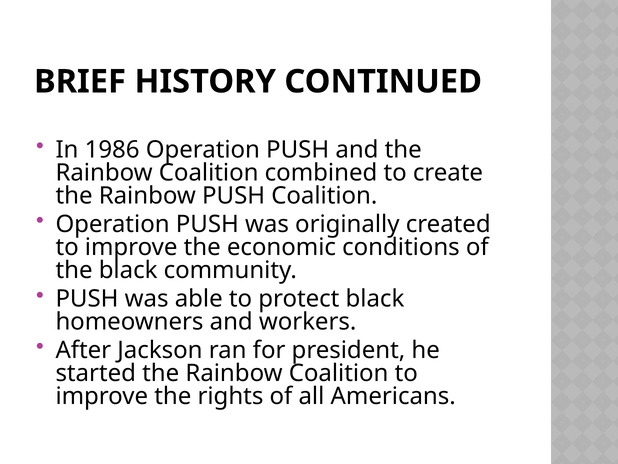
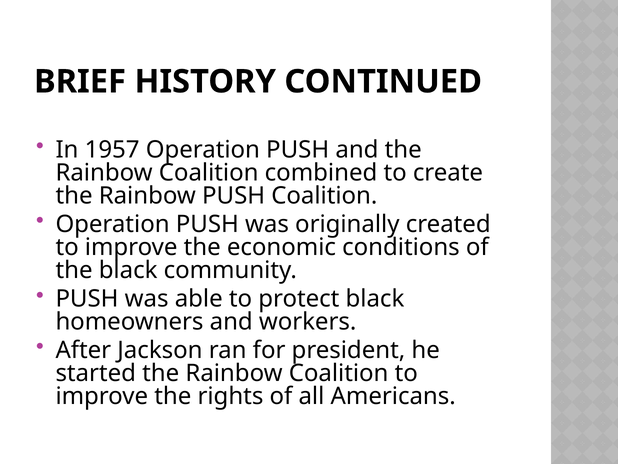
1986: 1986 -> 1957
